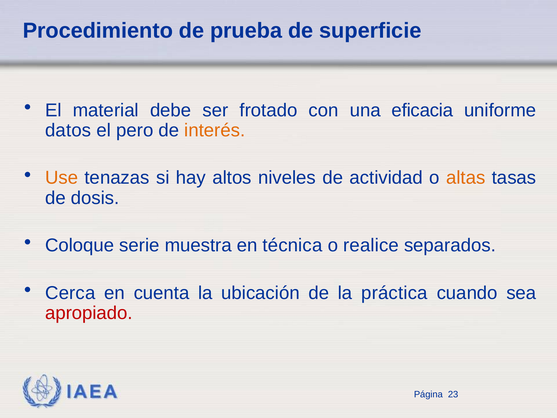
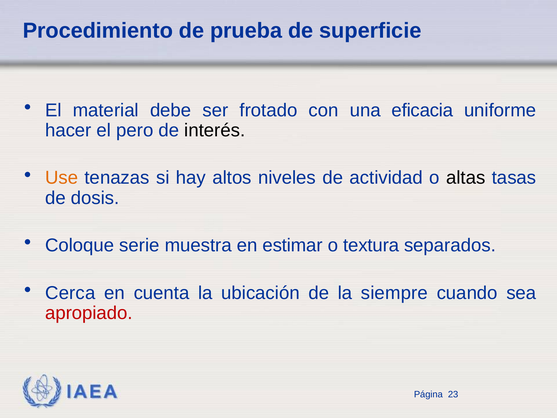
datos: datos -> hacer
interés colour: orange -> black
altas colour: orange -> black
técnica: técnica -> estimar
realice: realice -> textura
práctica: práctica -> siempre
